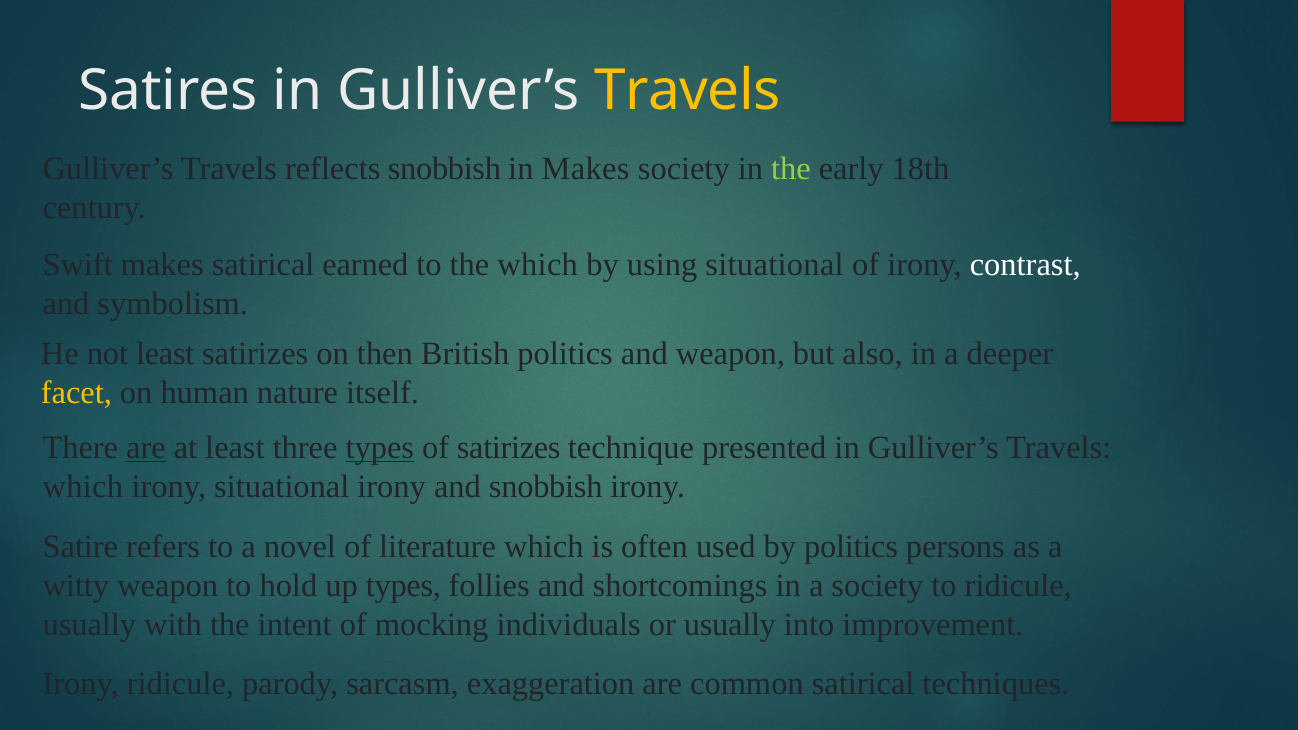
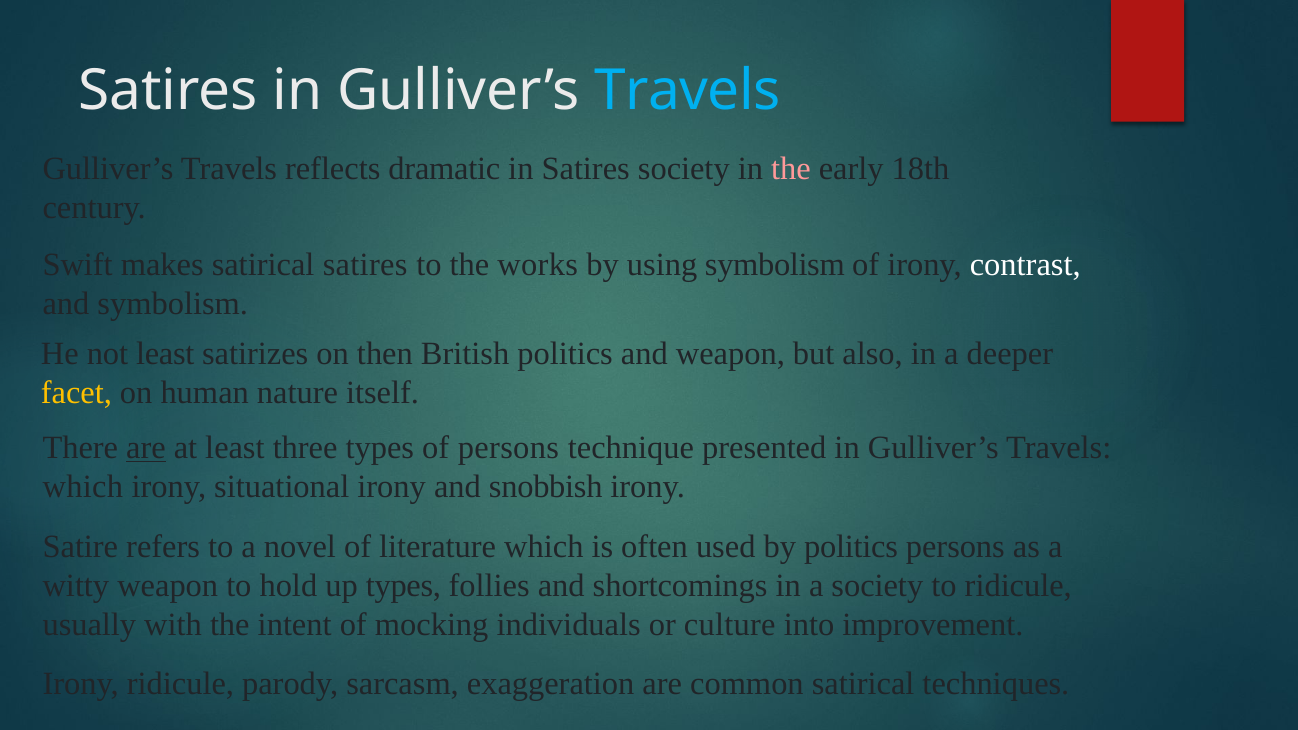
Travels at (688, 91) colour: yellow -> light blue
reflects snobbish: snobbish -> dramatic
in Makes: Makes -> Satires
the at (791, 168) colour: light green -> pink
satirical earned: earned -> satires
the which: which -> works
using situational: situational -> symbolism
types at (380, 448) underline: present -> none
of satirizes: satirizes -> persons
or usually: usually -> culture
